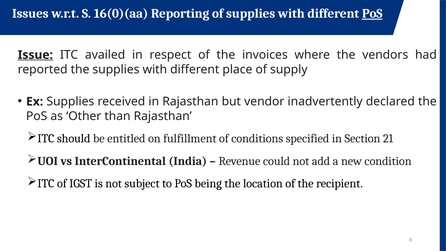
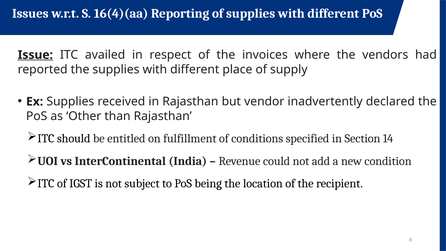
16(0)(aa: 16(0)(aa -> 16(4)(aa
PoS at (372, 14) underline: present -> none
21: 21 -> 14
